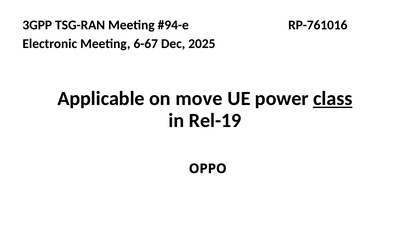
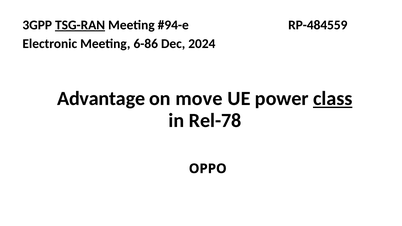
TSG-RAN underline: none -> present
RP-761016: RP-761016 -> RP-484559
6-67: 6-67 -> 6-86
2025: 2025 -> 2024
Applicable: Applicable -> Advantage
Rel-19: Rel-19 -> Rel-78
